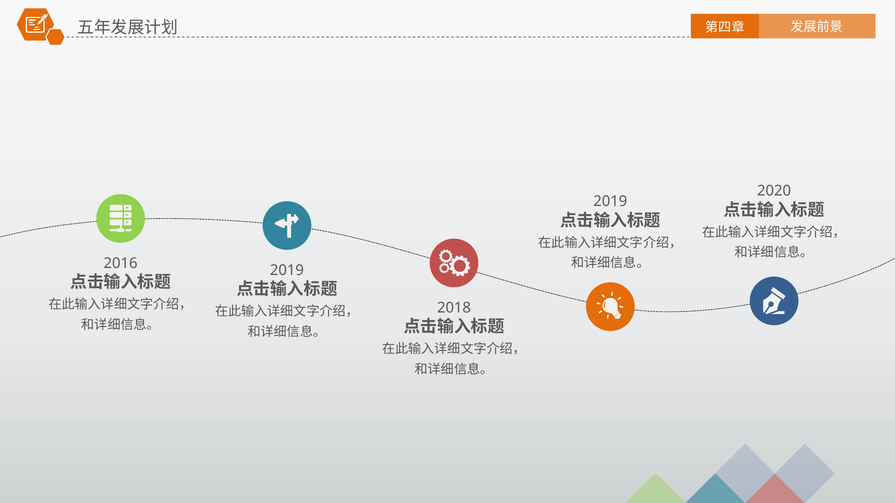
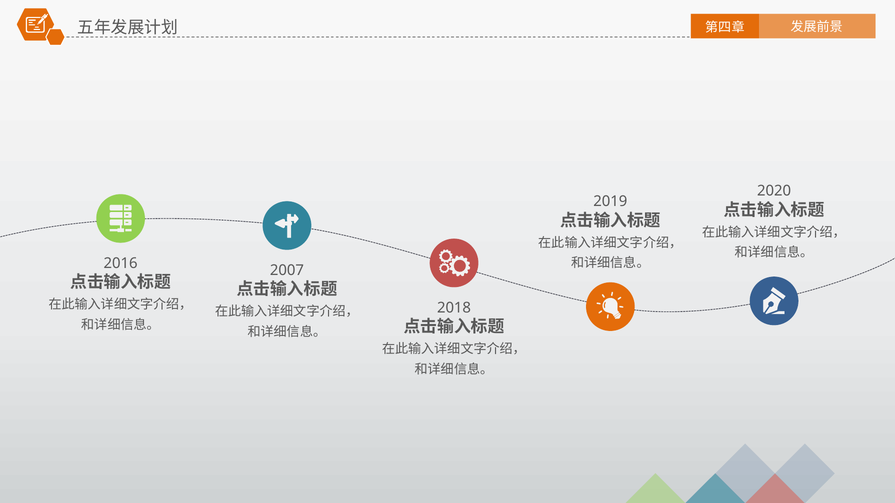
2019 at (287, 270): 2019 -> 2007
